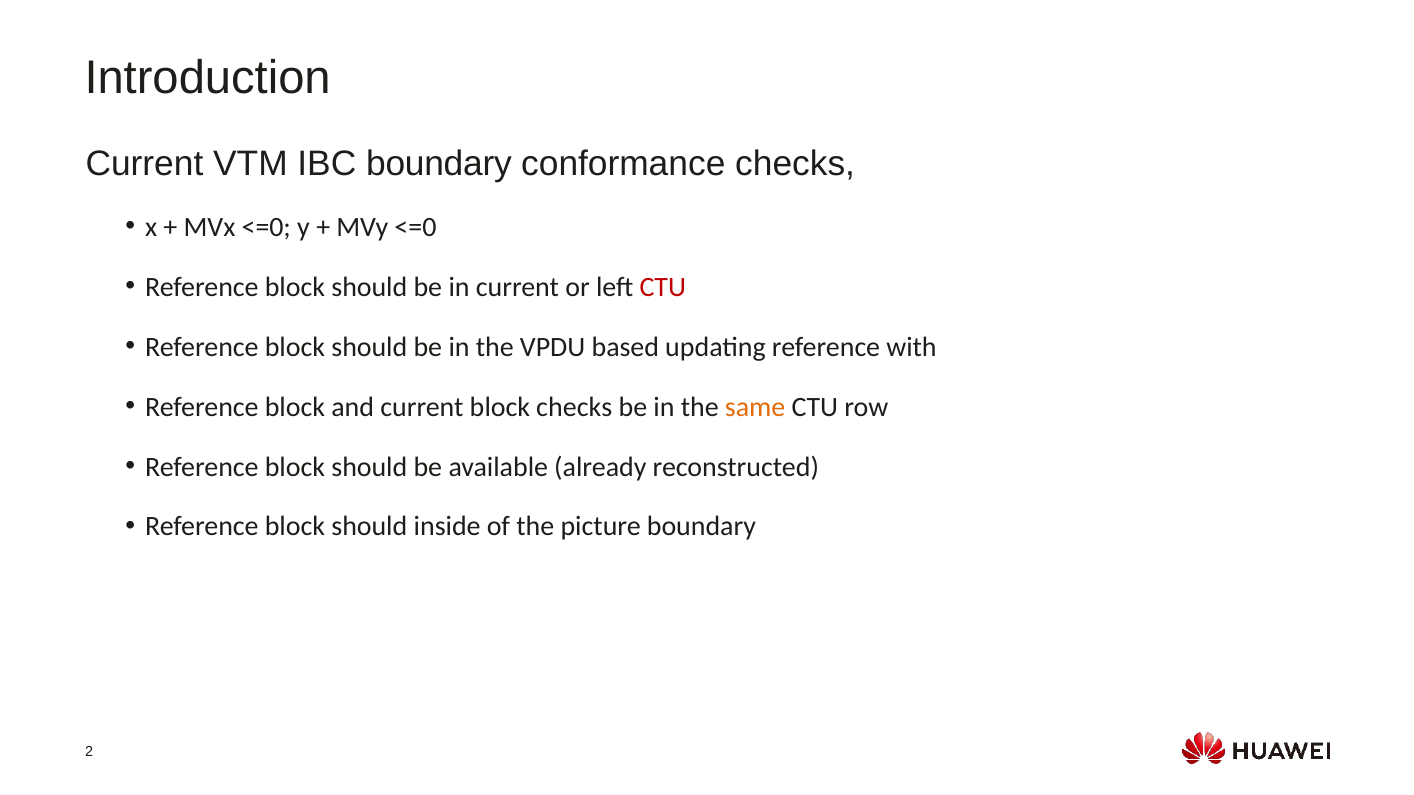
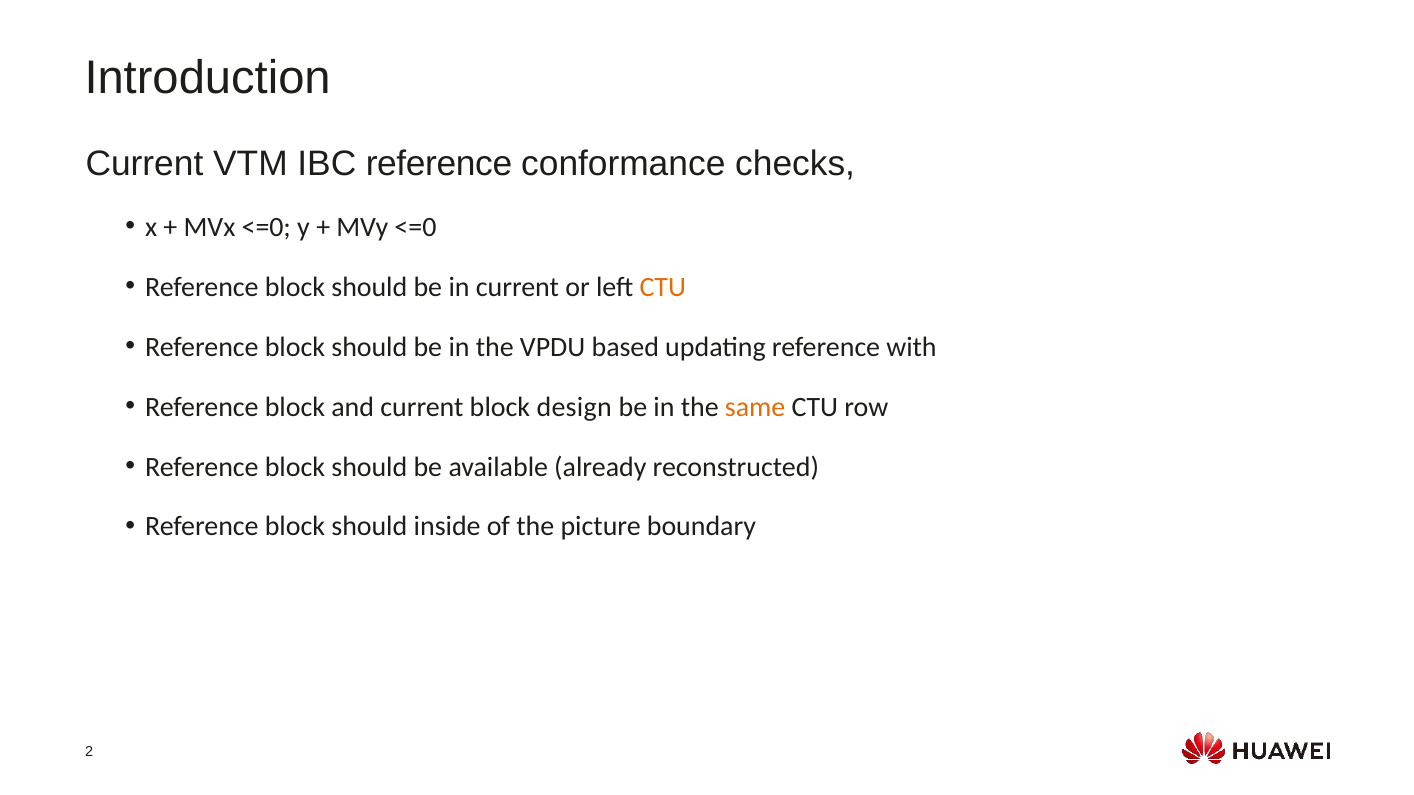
IBC boundary: boundary -> reference
CTU at (663, 287) colour: red -> orange
block checks: checks -> design
